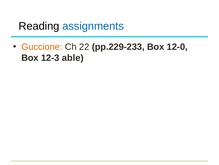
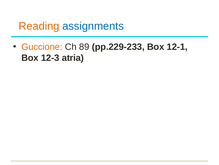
Reading colour: black -> orange
22: 22 -> 89
12-0: 12-0 -> 12-1
able: able -> atria
